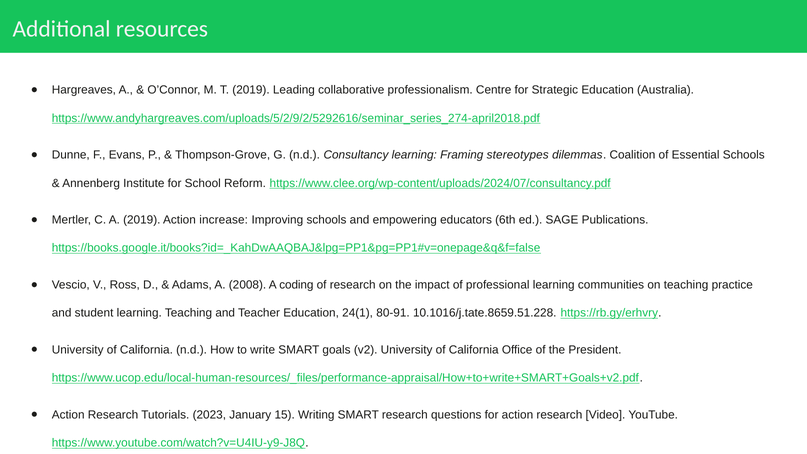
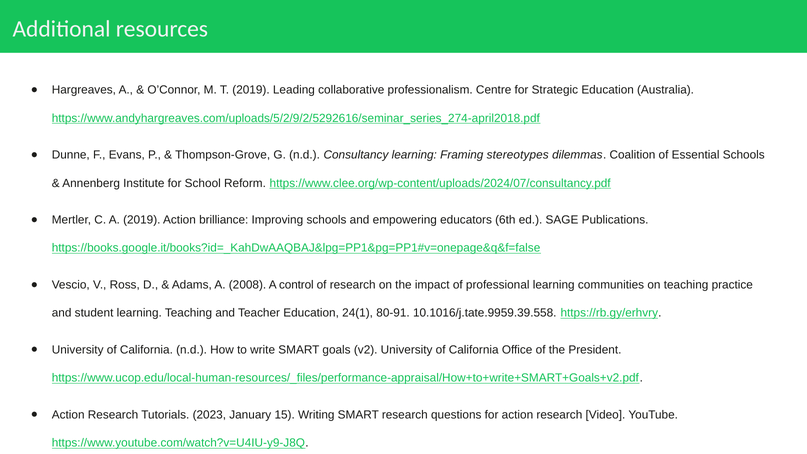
increase: increase -> brilliance
coding: coding -> control
10.1016/j.tate.8659.51.228: 10.1016/j.tate.8659.51.228 -> 10.1016/j.tate.9959.39.558
